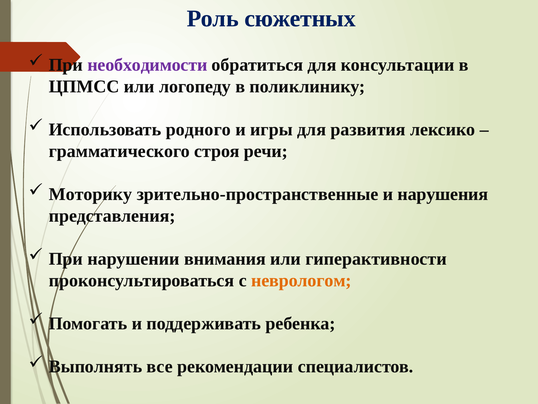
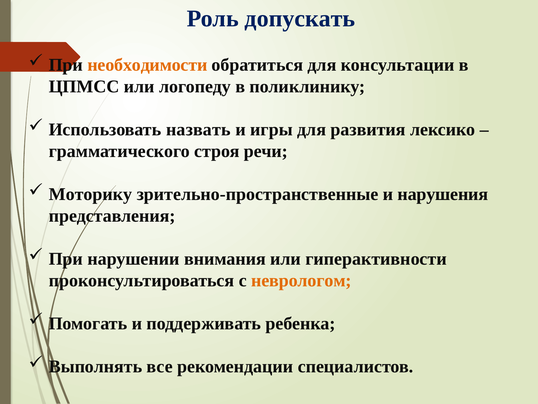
сюжетных: сюжетных -> допускать
необходимости colour: purple -> orange
родного: родного -> назвать
